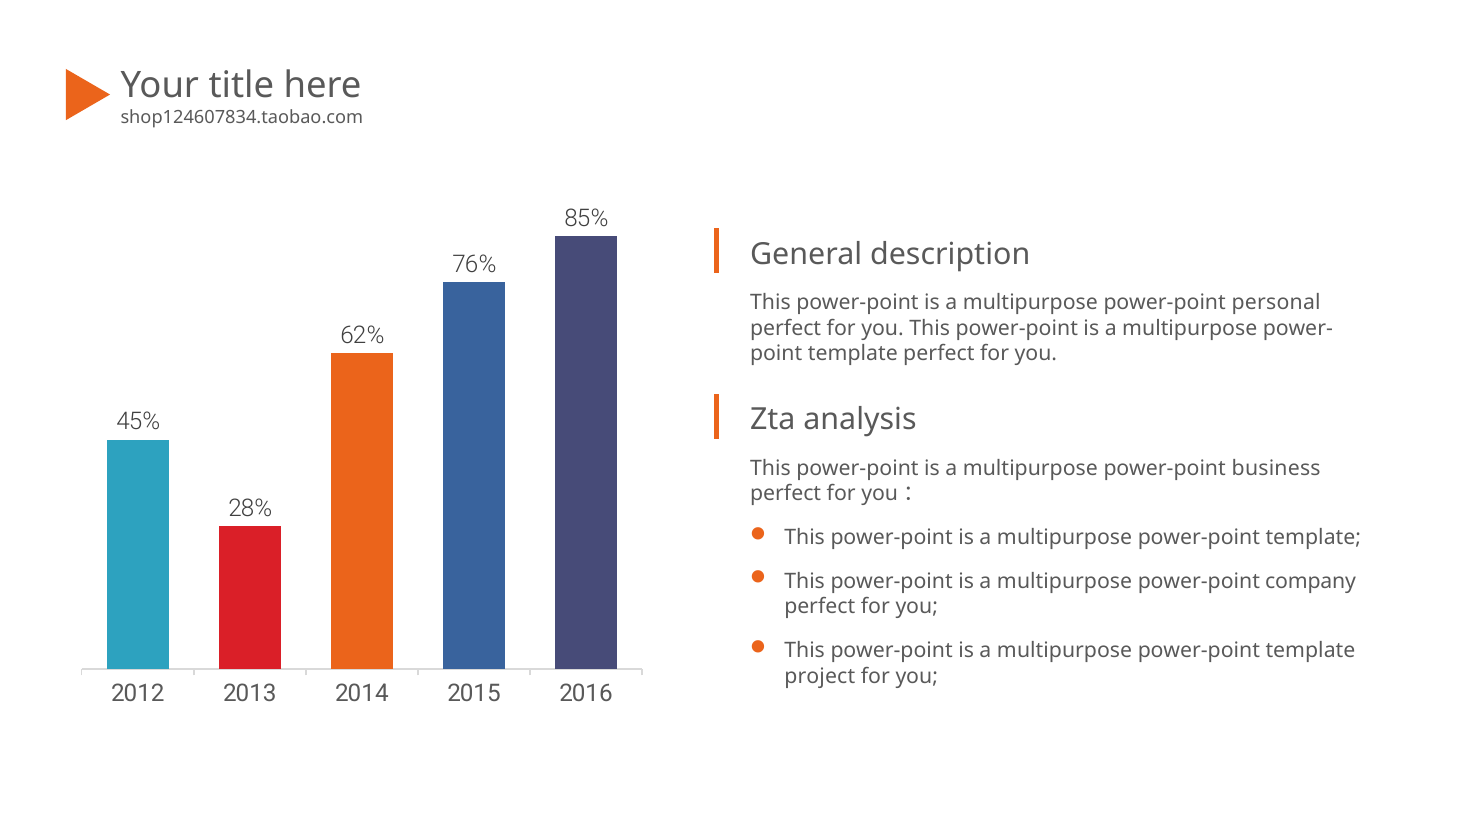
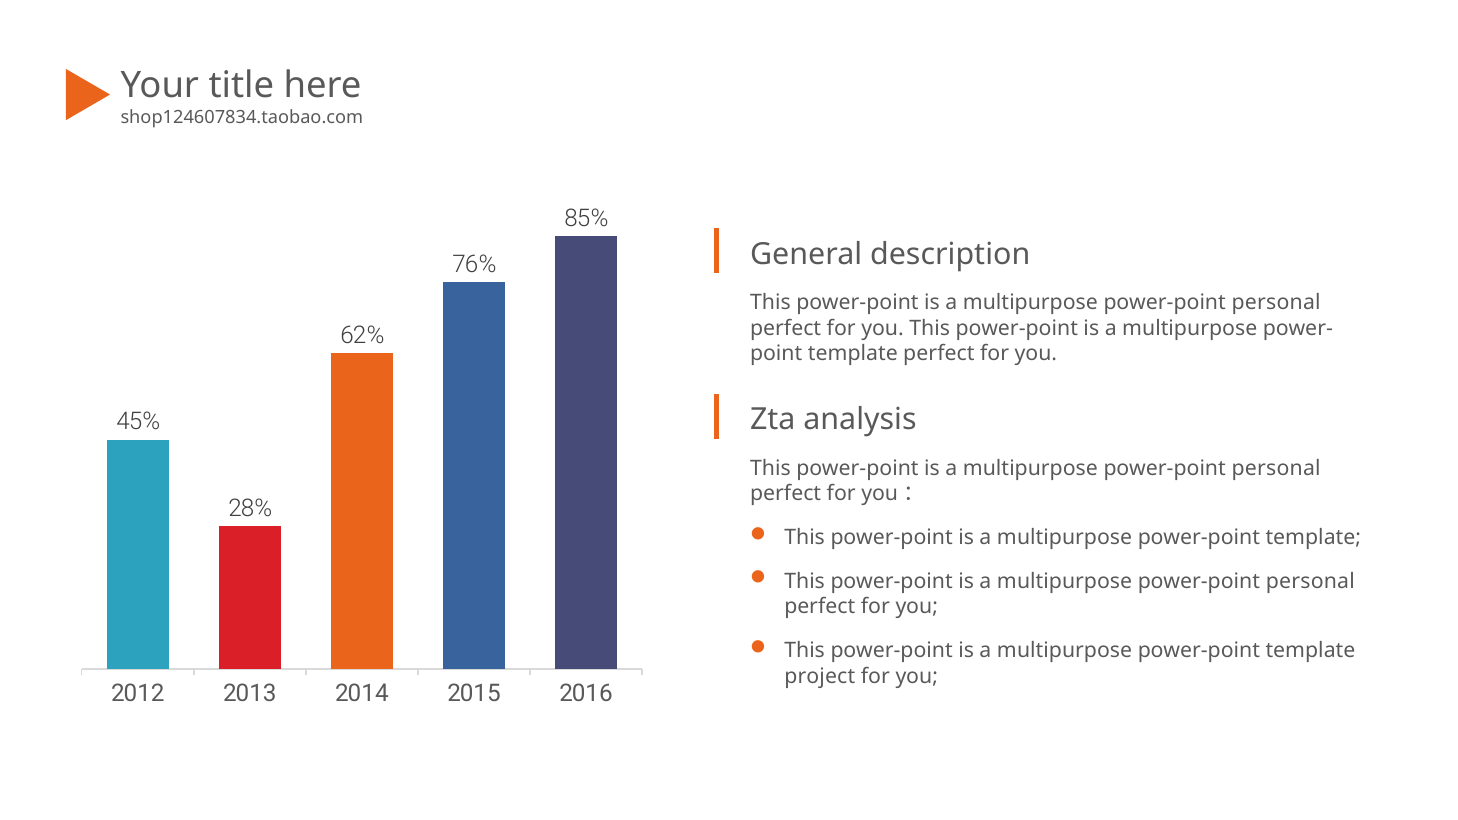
business at (1276, 468): business -> personal
company at (1311, 581): company -> personal
